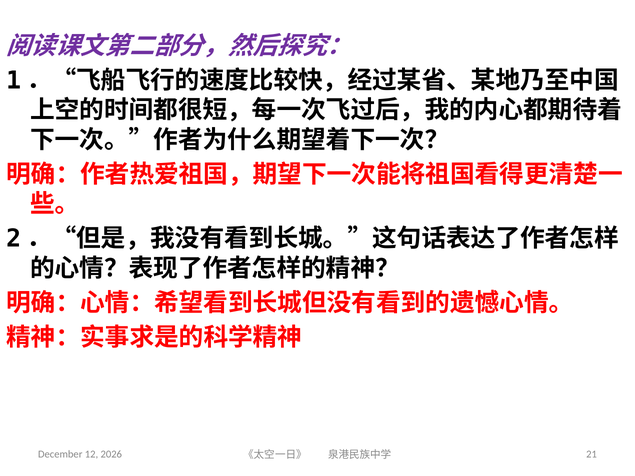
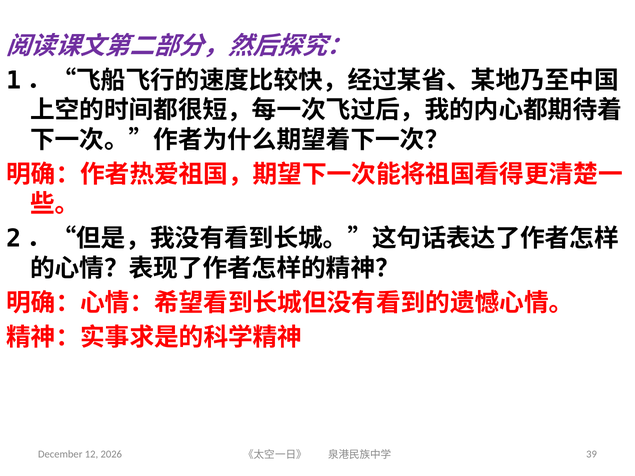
21: 21 -> 39
